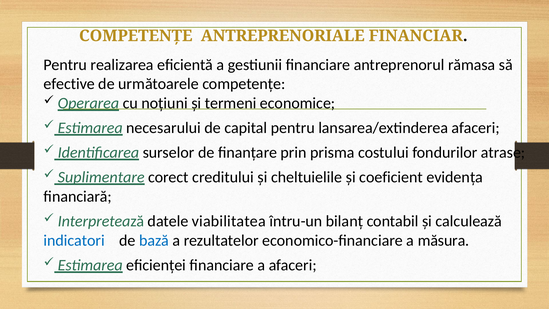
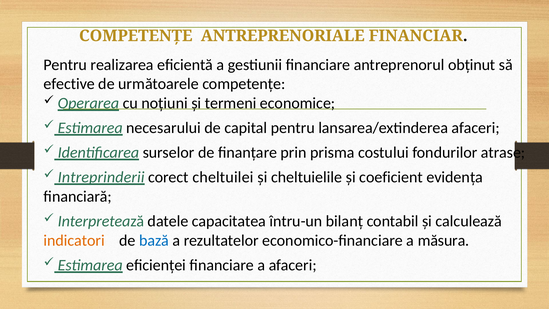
rămasa: rămasa -> obţinut
Suplimentare: Suplimentare -> Intreprinderii
creditului: creditului -> cheltuilei
viabilitatea: viabilitatea -> capacitatea
indicatori colour: blue -> orange
